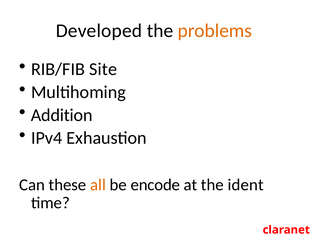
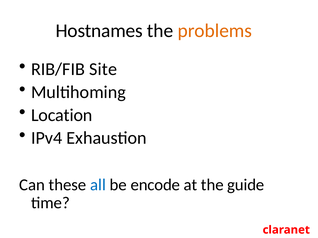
Developed: Developed -> Hostnames
Addition: Addition -> Location
all colour: orange -> blue
ident: ident -> guide
